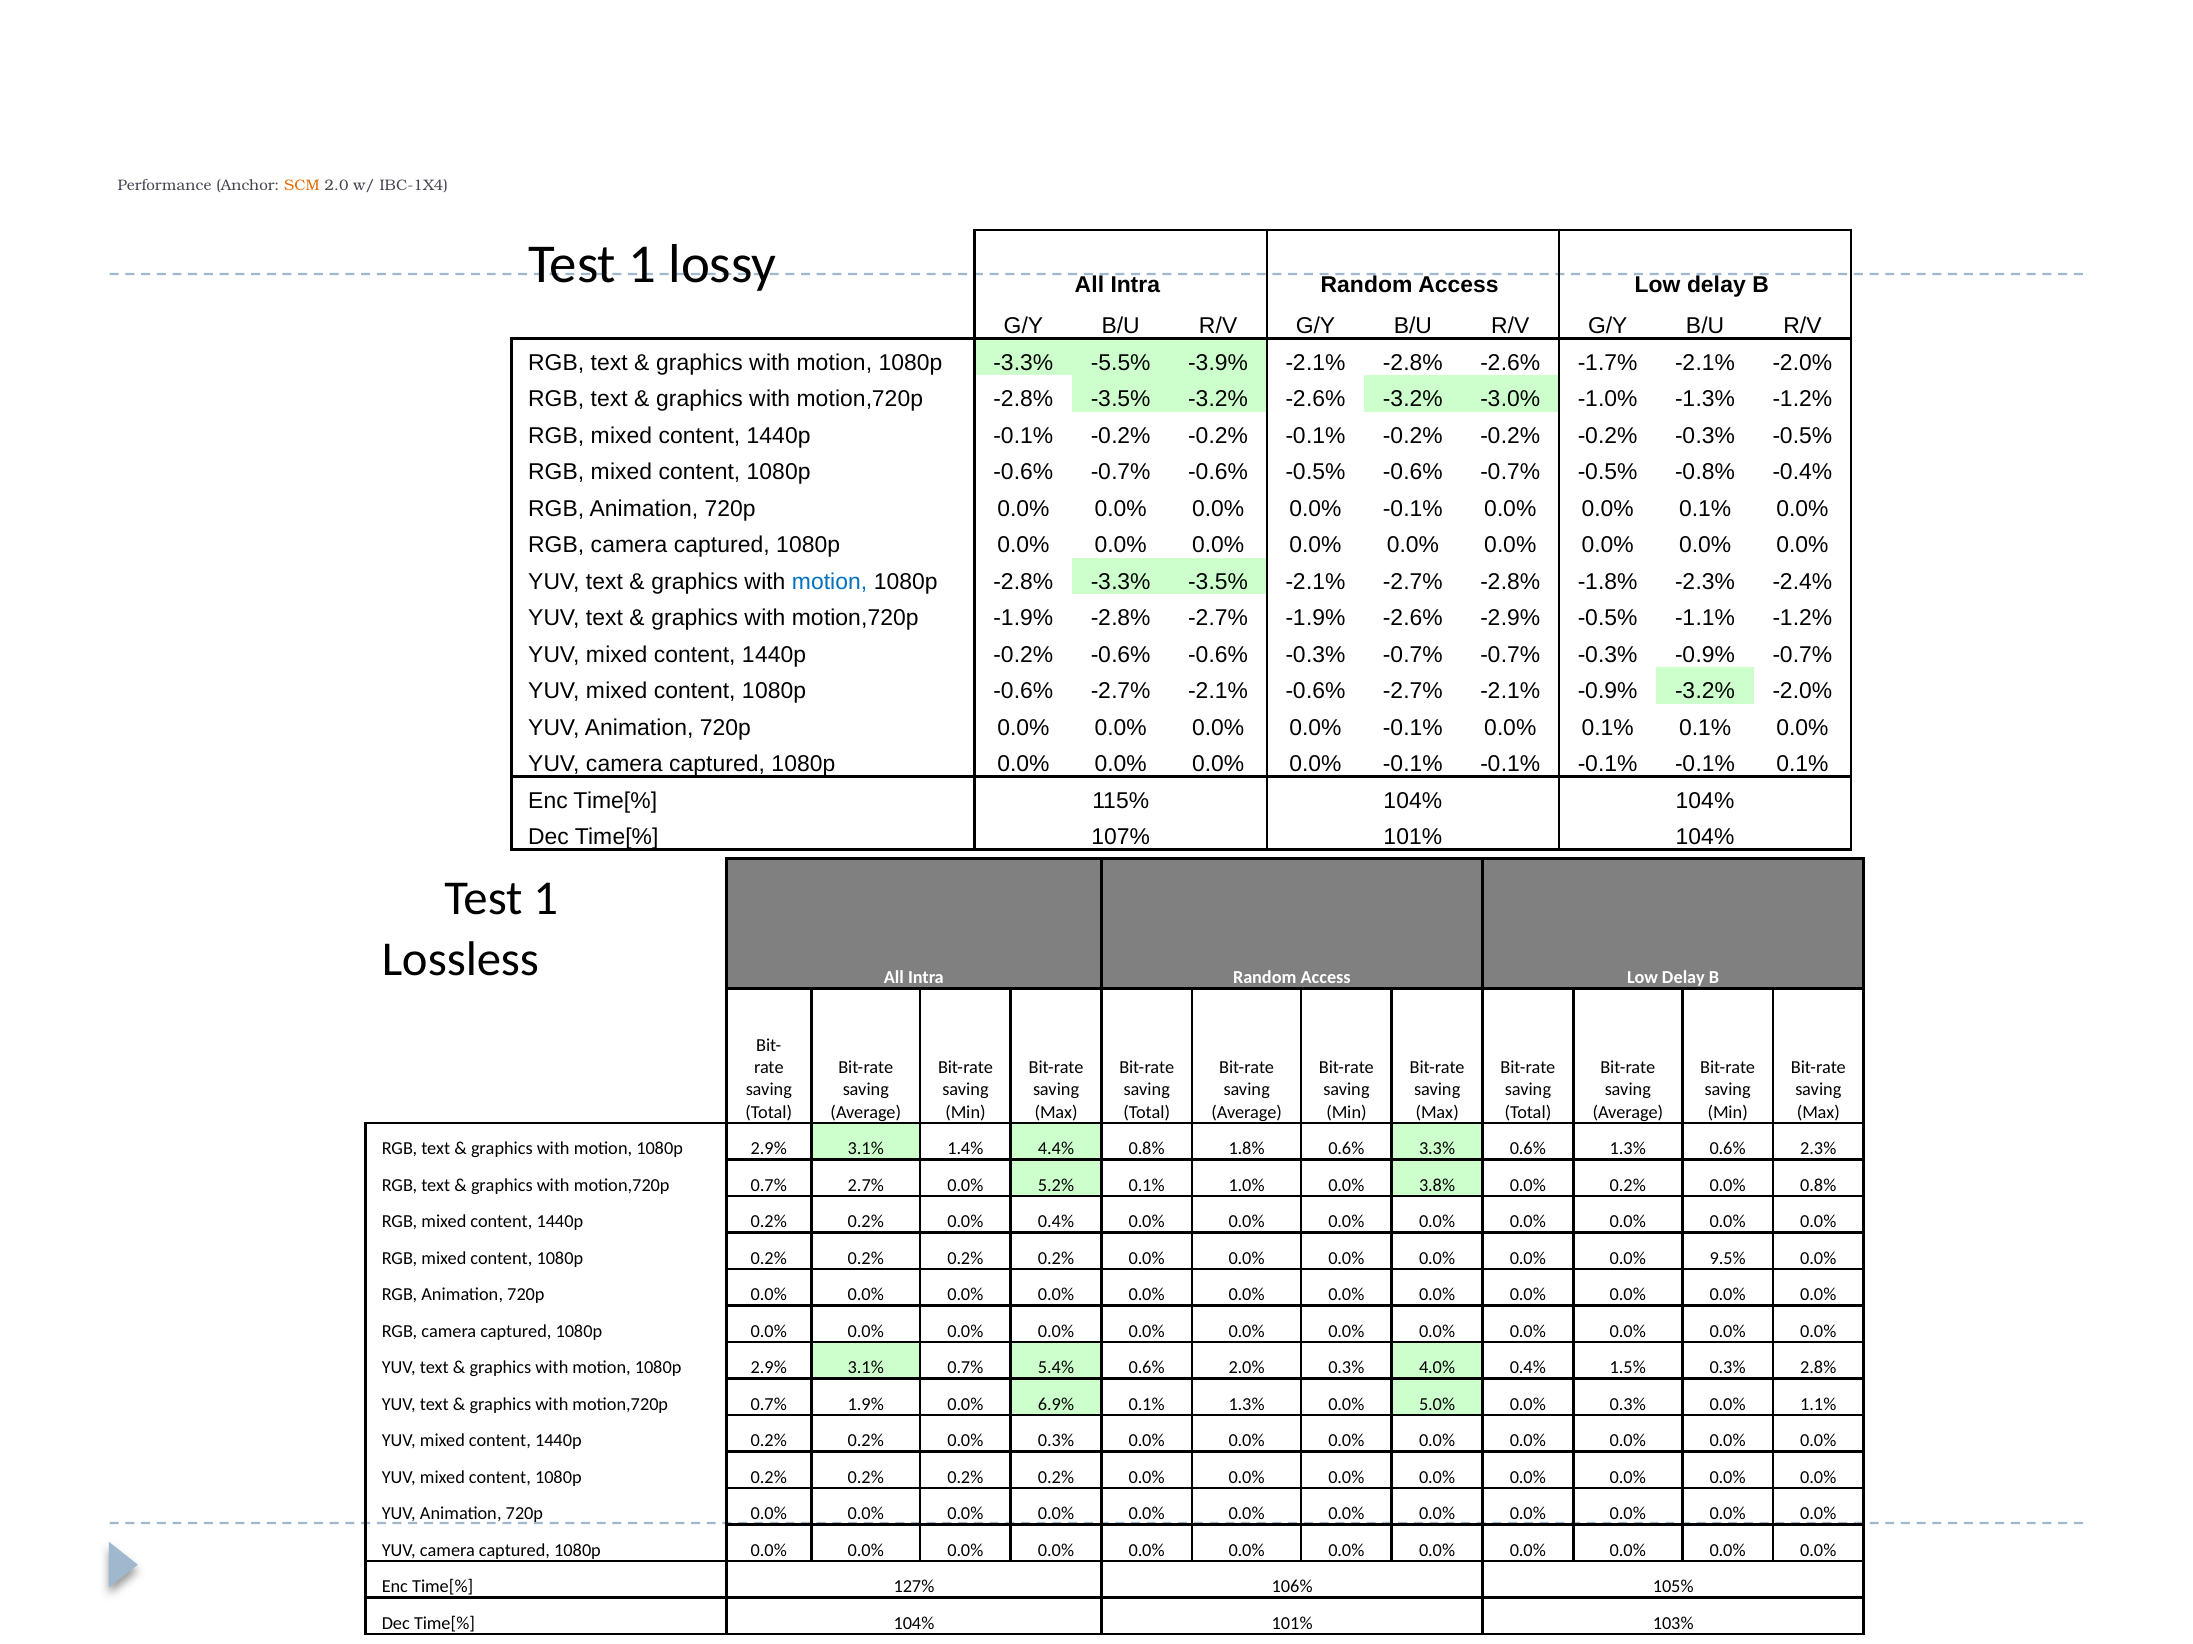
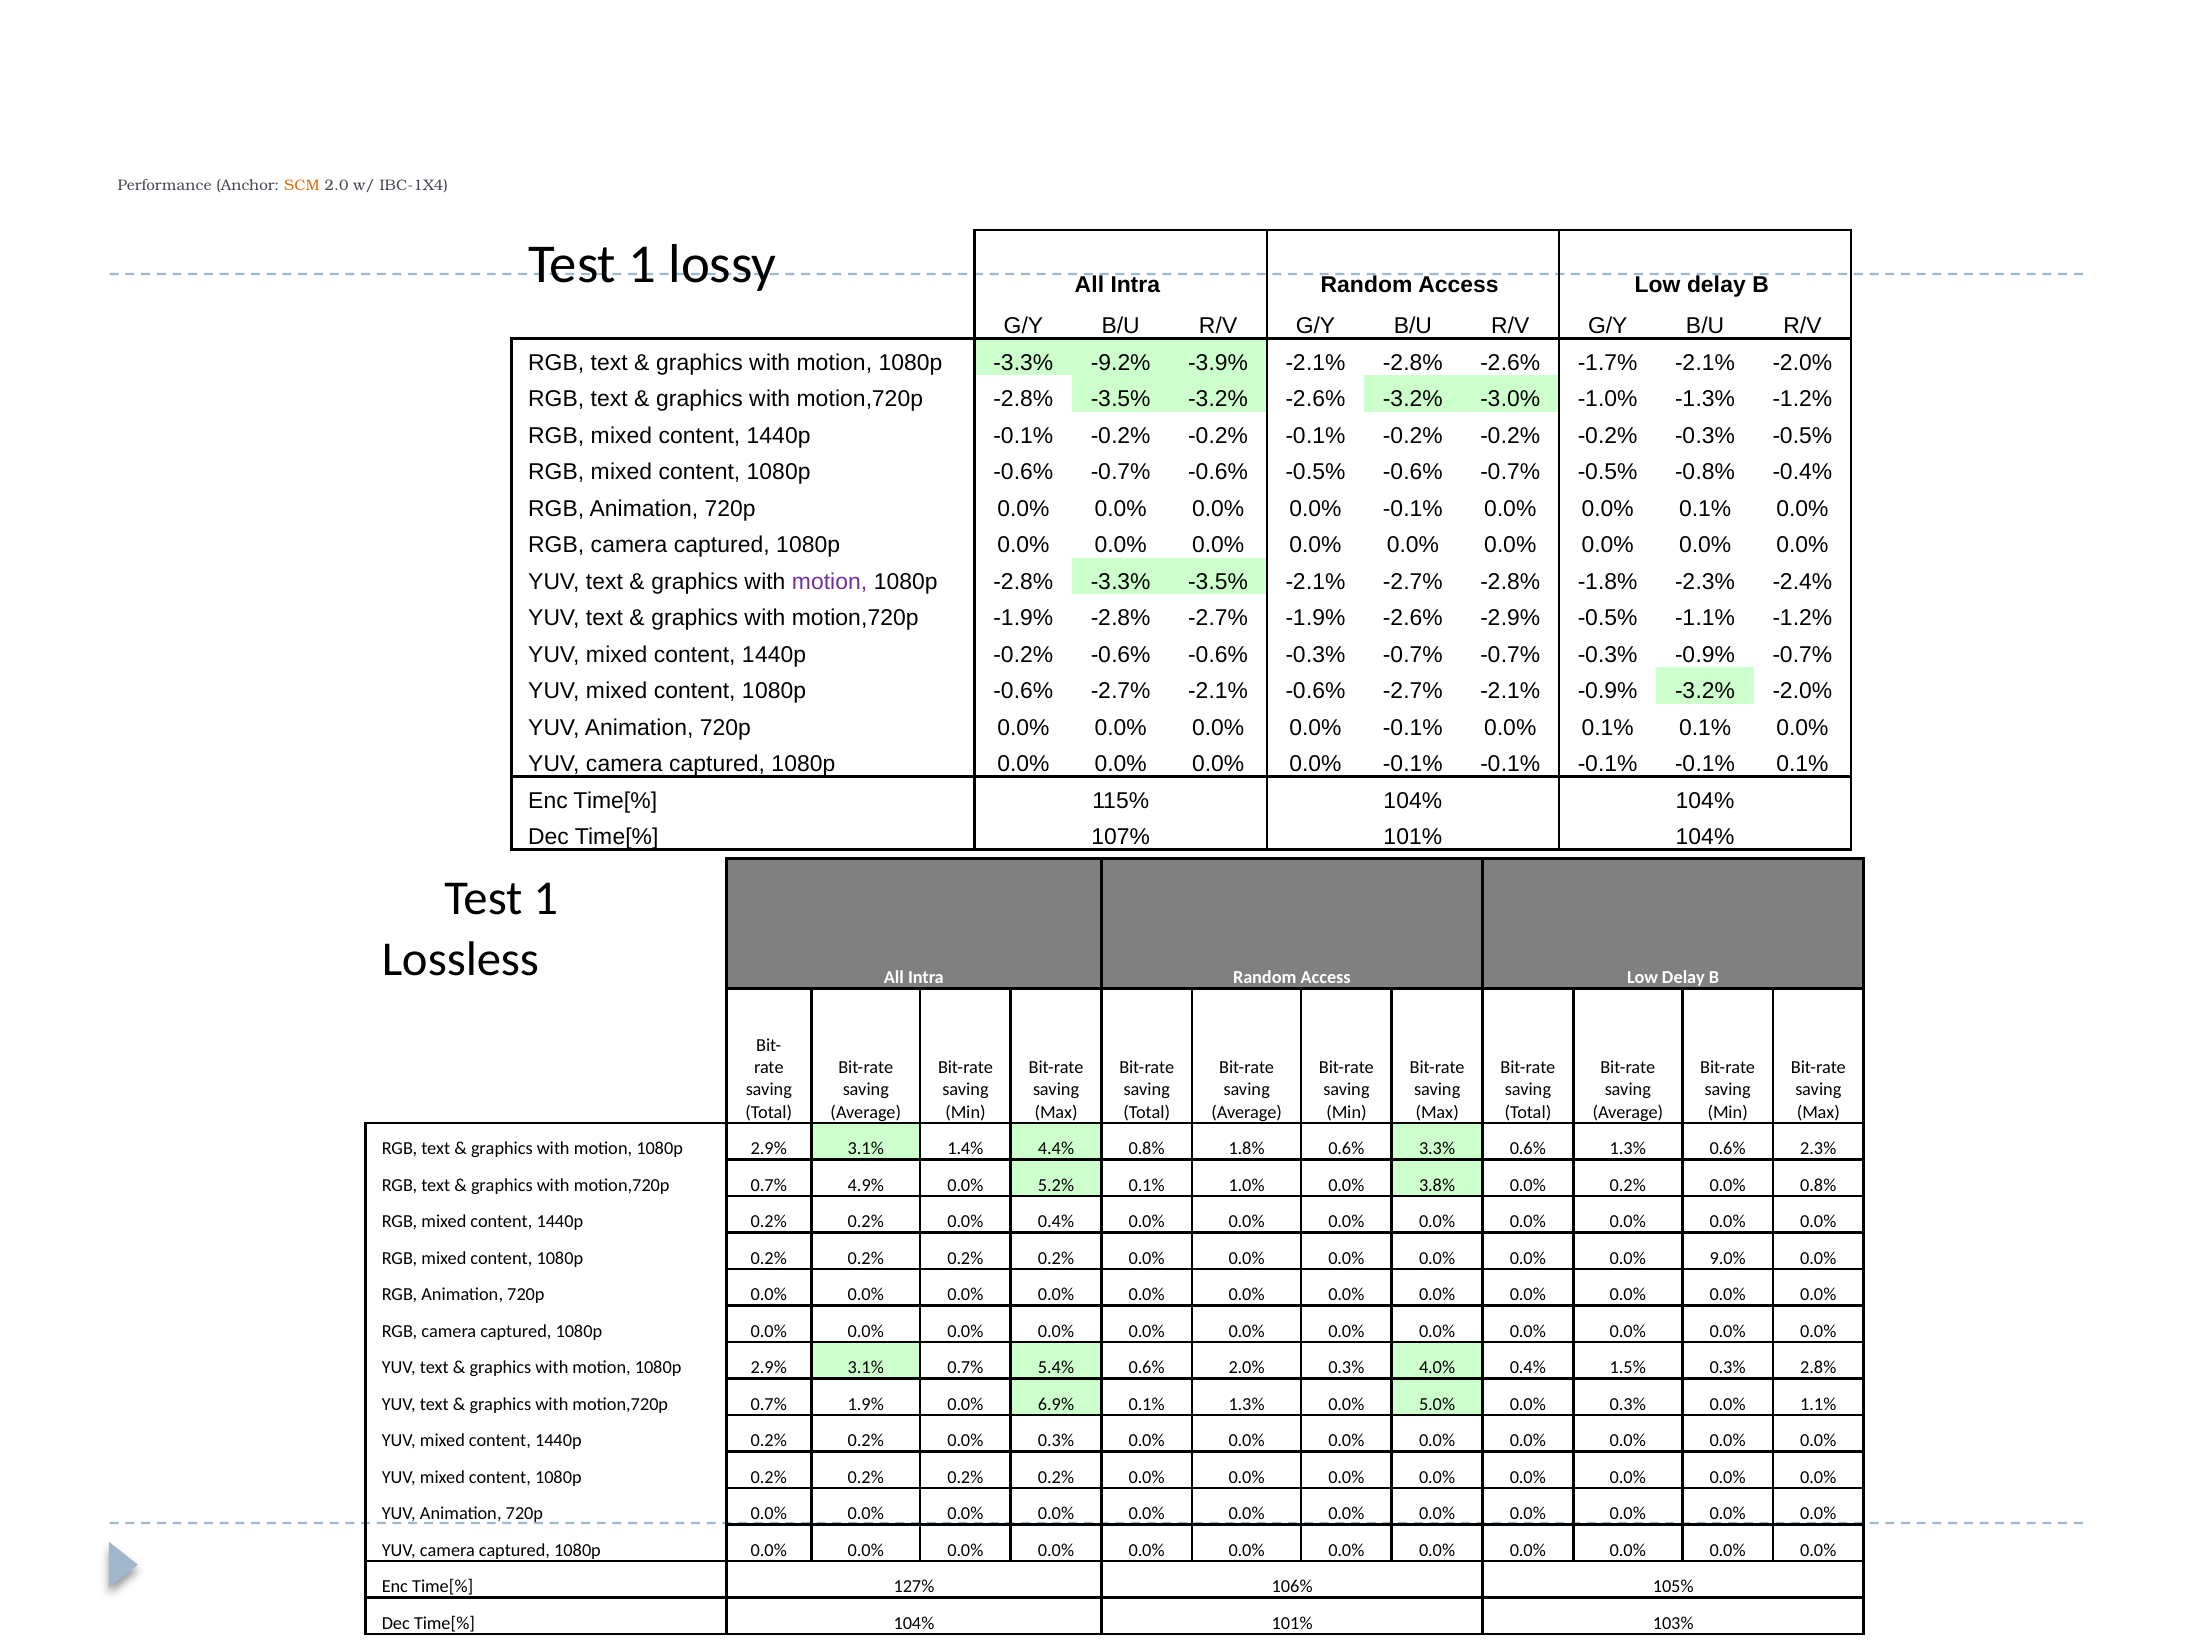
-5.5%: -5.5% -> -9.2%
motion at (830, 582) colour: blue -> purple
2.7%: 2.7% -> 4.9%
9.5%: 9.5% -> 9.0%
